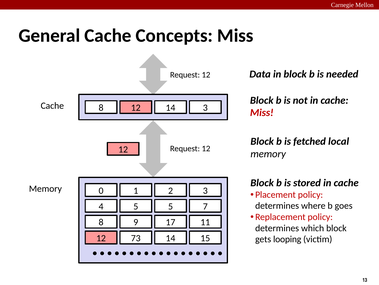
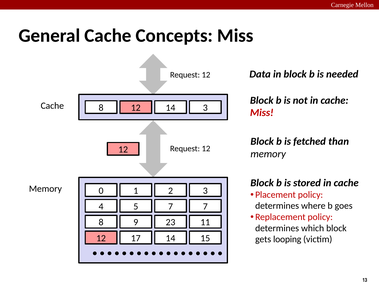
local: local -> than
5 5: 5 -> 7
17: 17 -> 23
73: 73 -> 17
